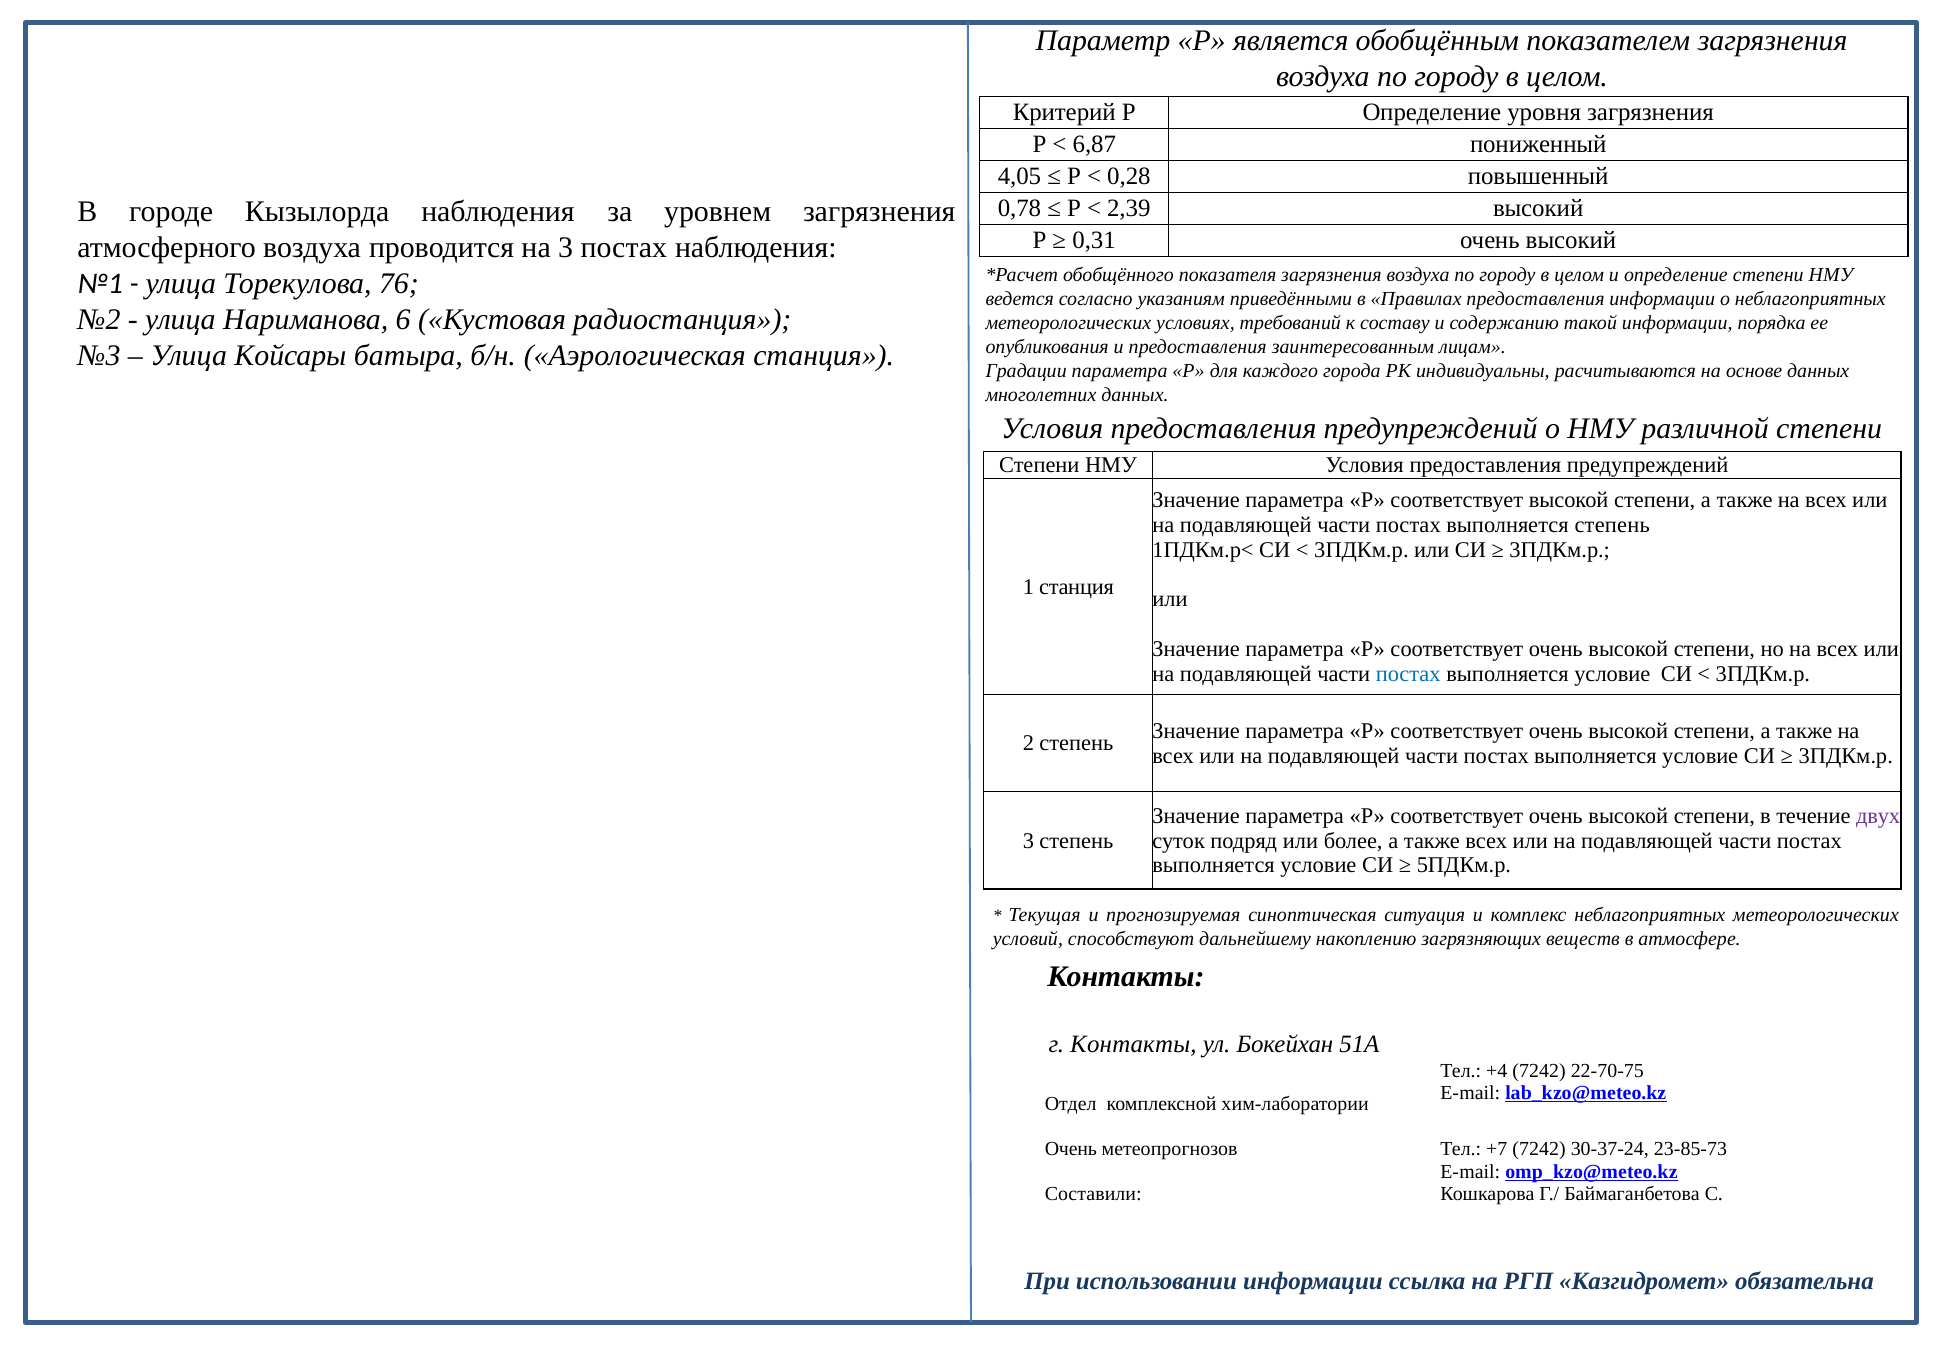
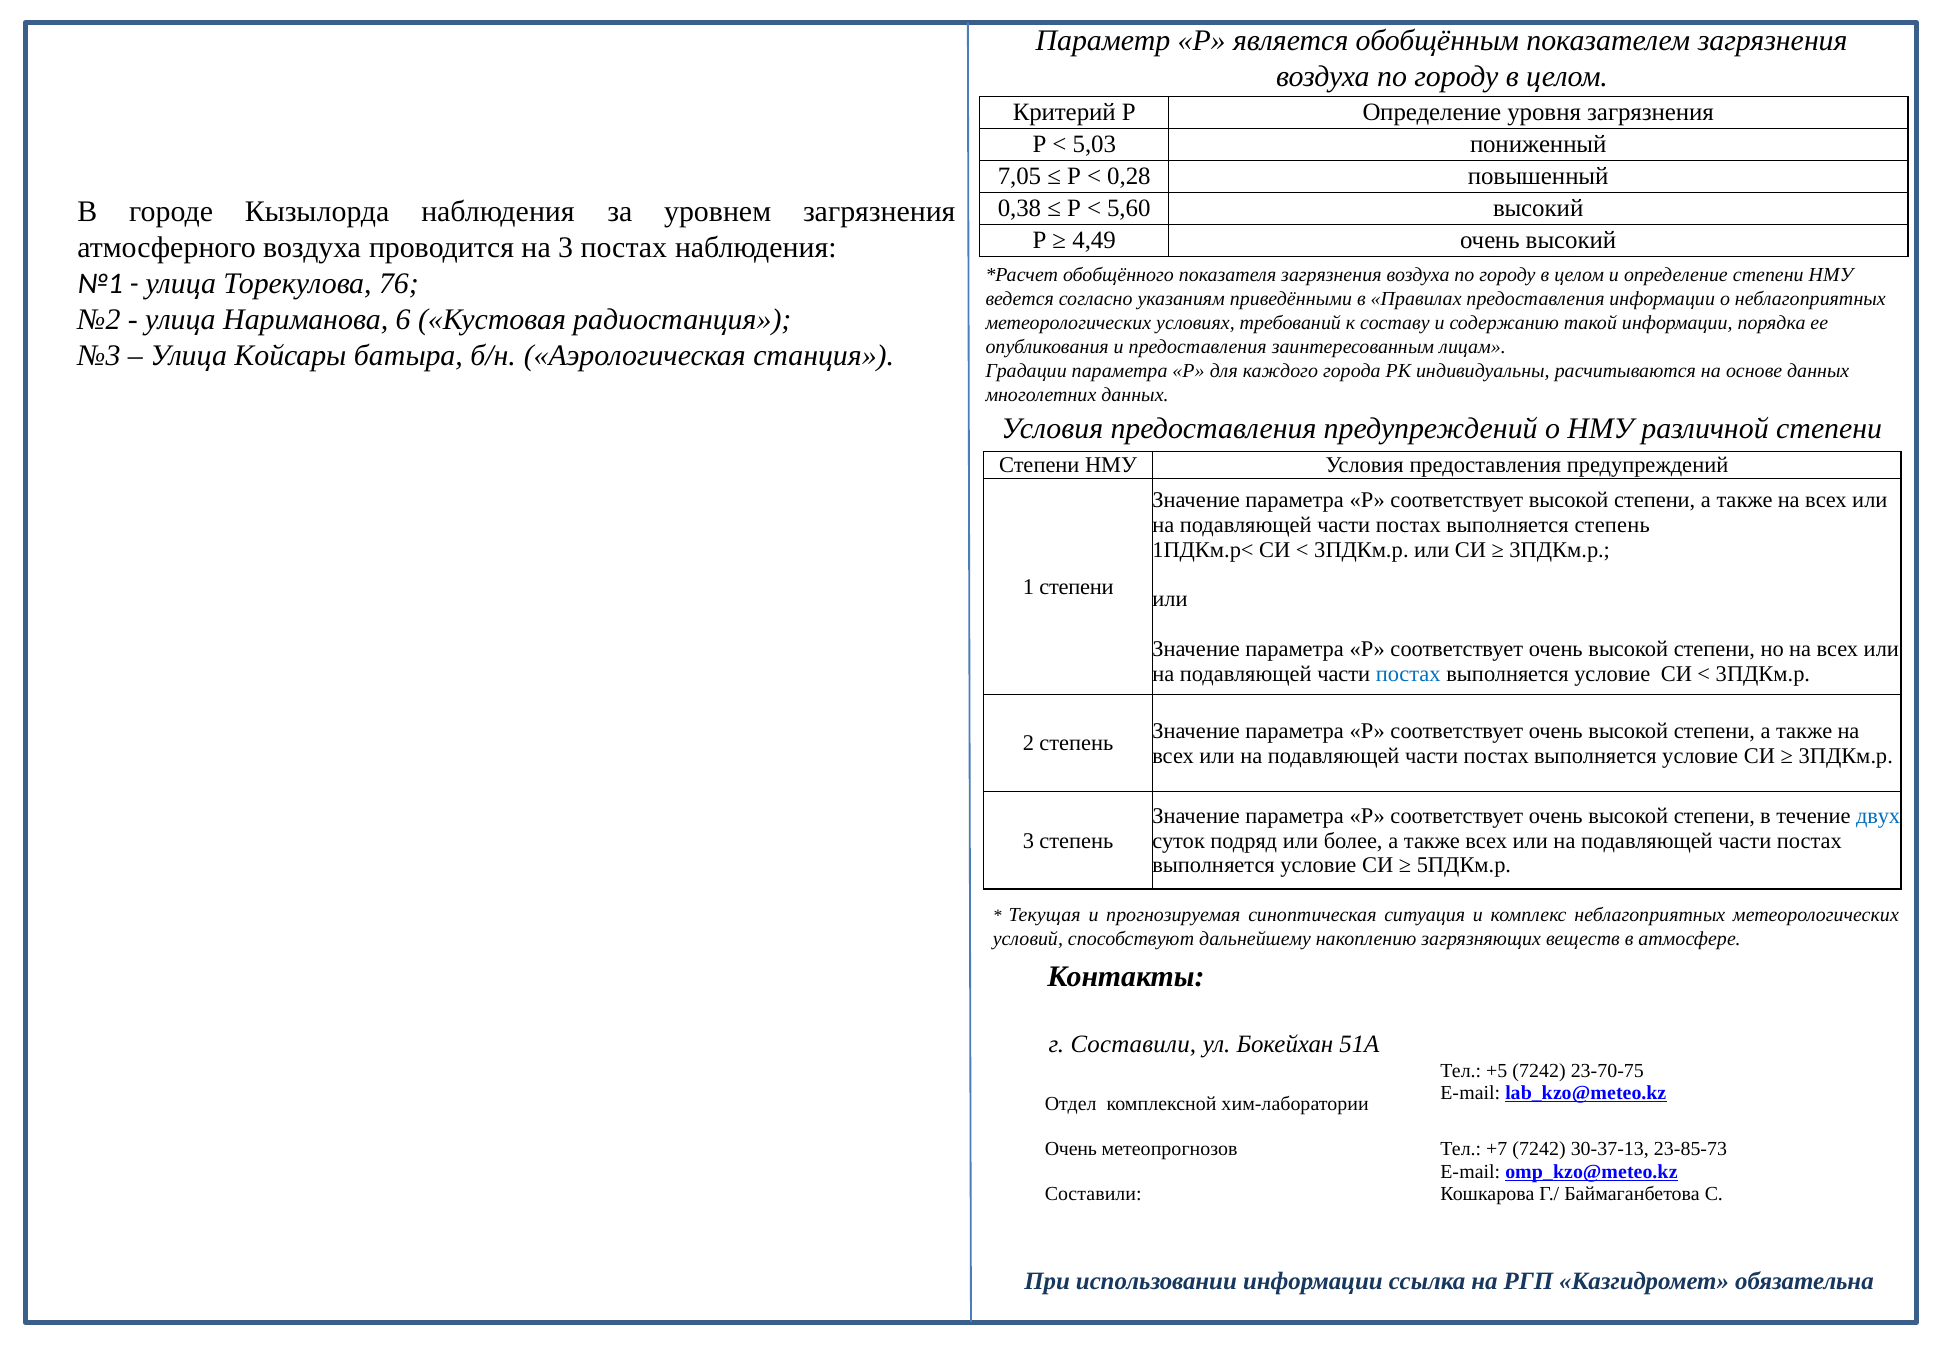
6,87: 6,87 -> 5,03
4,05: 4,05 -> 7,05
0,78: 0,78 -> 0,38
2,39: 2,39 -> 5,60
0,31: 0,31 -> 4,49
1 станция: станция -> степени
двух colour: purple -> blue
г Контакты: Контакты -> Составили
+4: +4 -> +5
22-70-75: 22-70-75 -> 23-70-75
30-37-24: 30-37-24 -> 30-37-13
